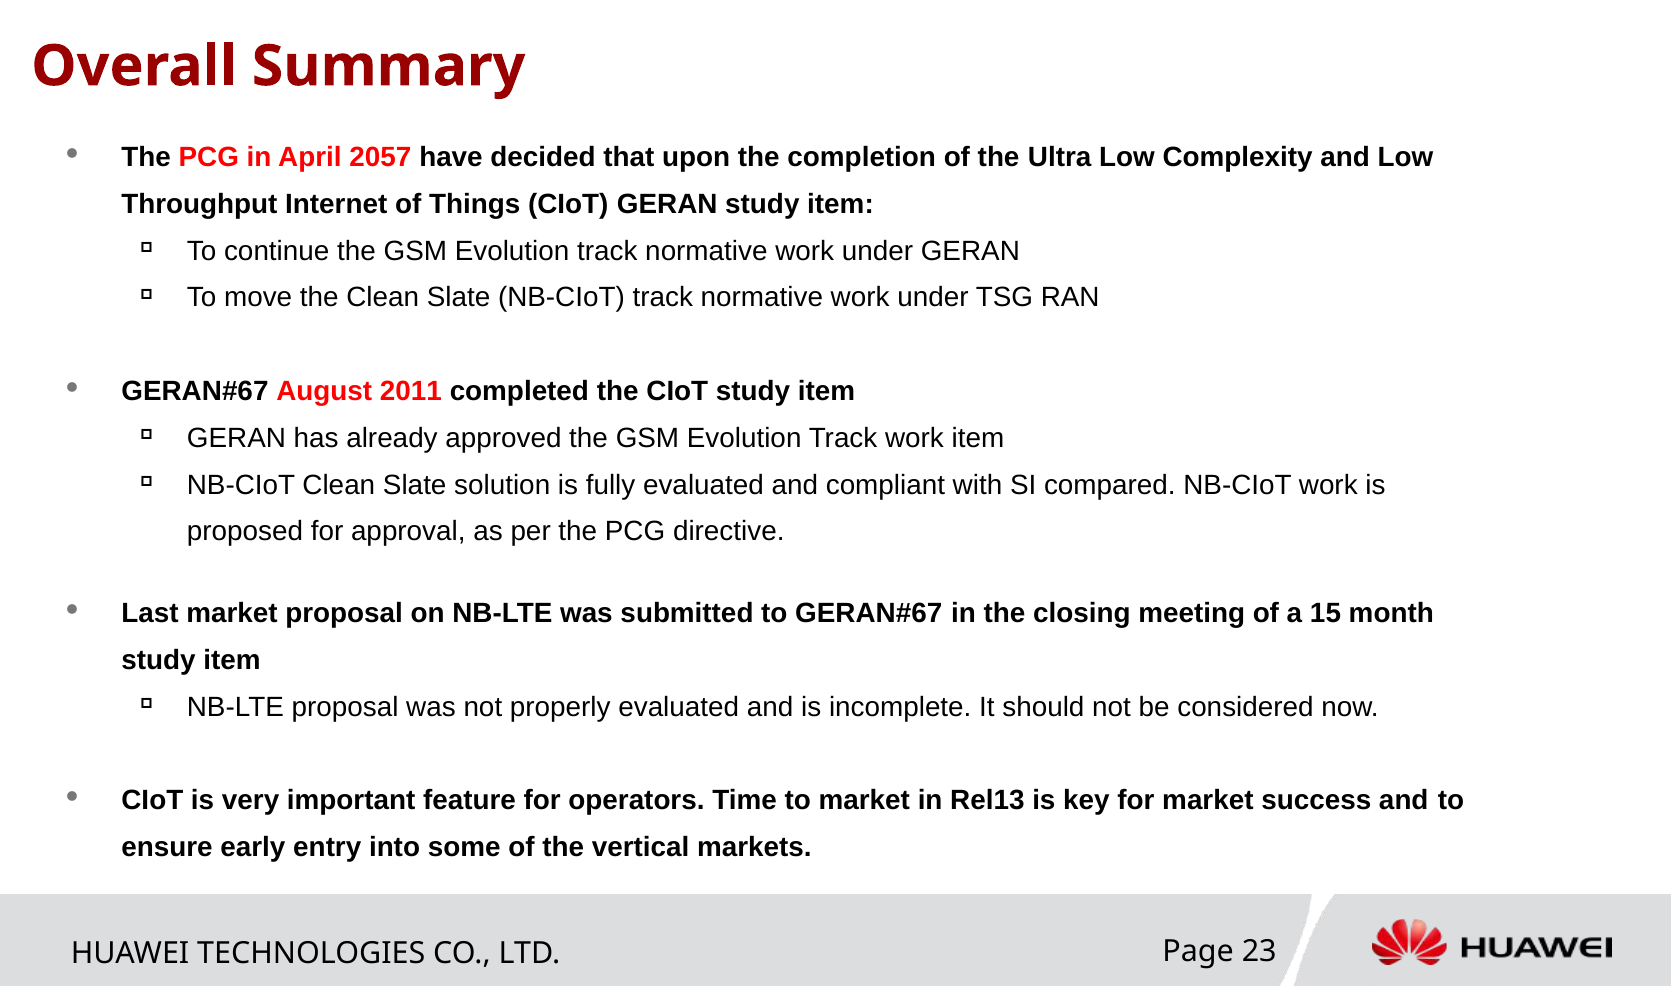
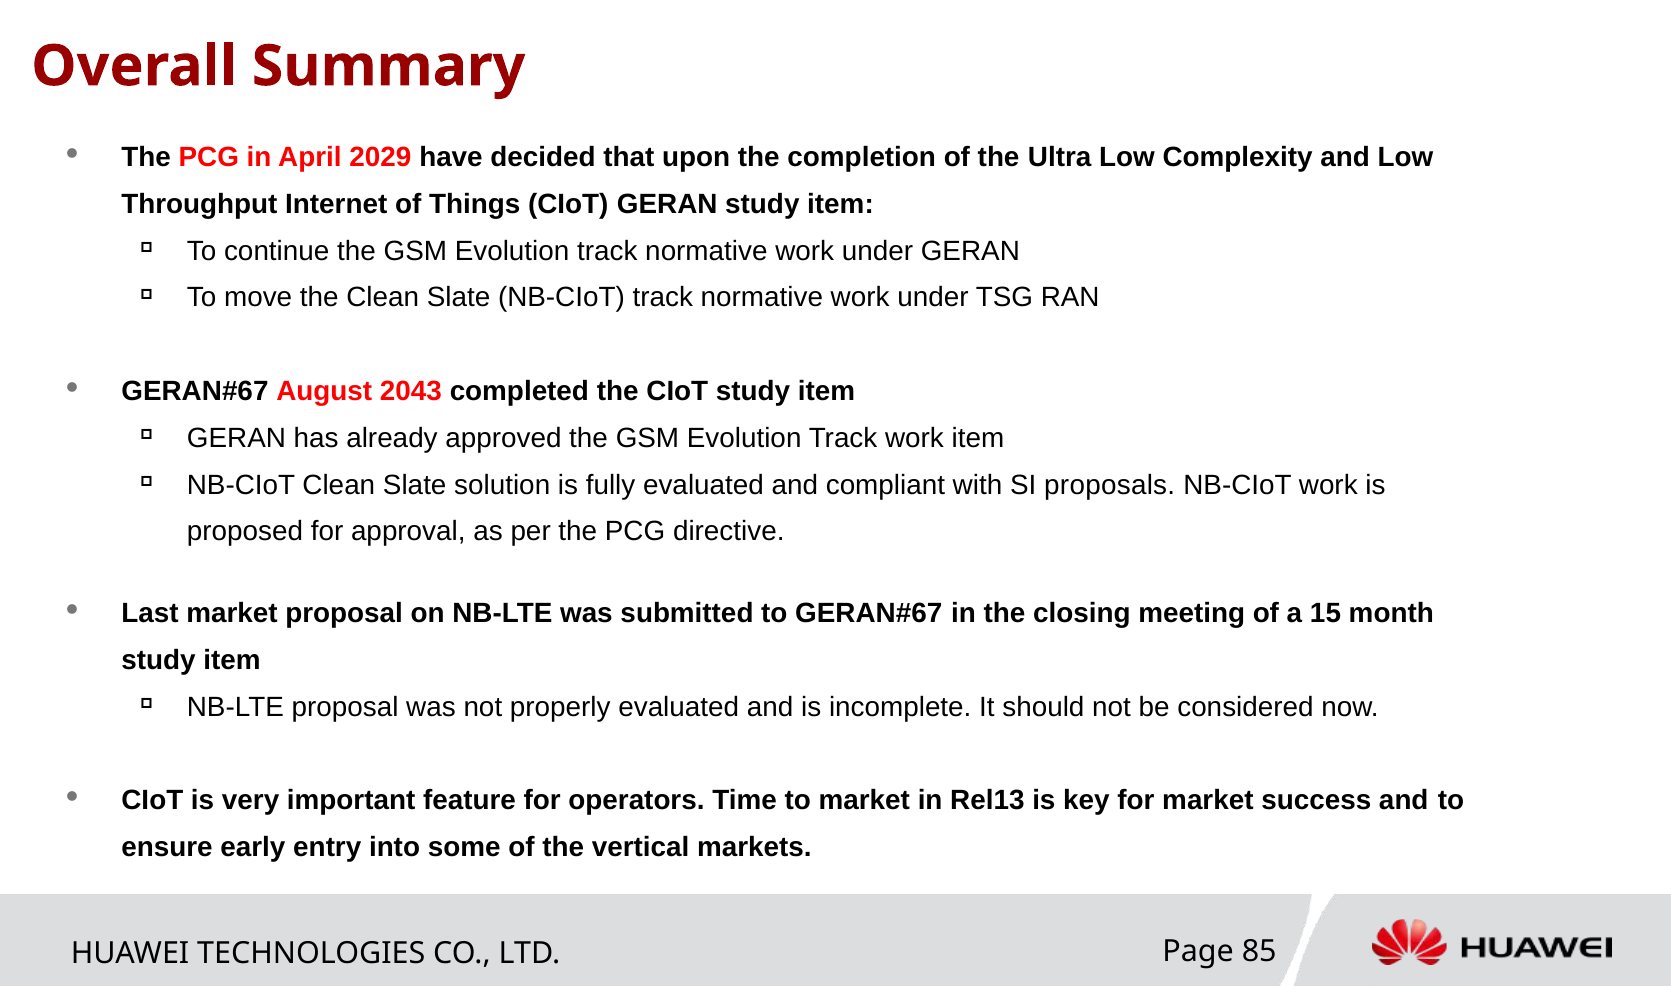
2057: 2057 -> 2029
2011: 2011 -> 2043
compared: compared -> proposals
23: 23 -> 85
